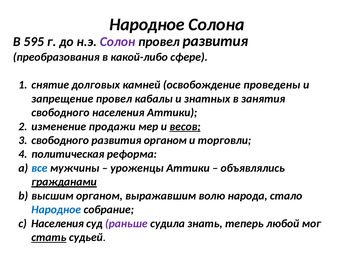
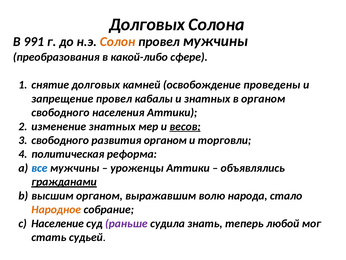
Народное at (147, 24): Народное -> Долговых
595: 595 -> 991
Солон colour: purple -> orange
провел развития: развития -> мужчины
в занятия: занятия -> органом
изменение продажи: продажи -> знатных
Народное at (56, 209) colour: blue -> orange
Населения at (58, 223): Населения -> Население
стать underline: present -> none
